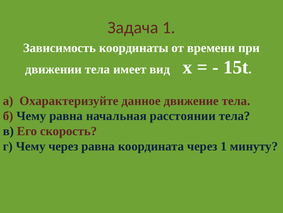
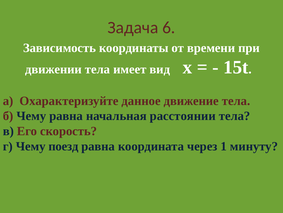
Задача 1: 1 -> 6
Чему через: через -> поезд
